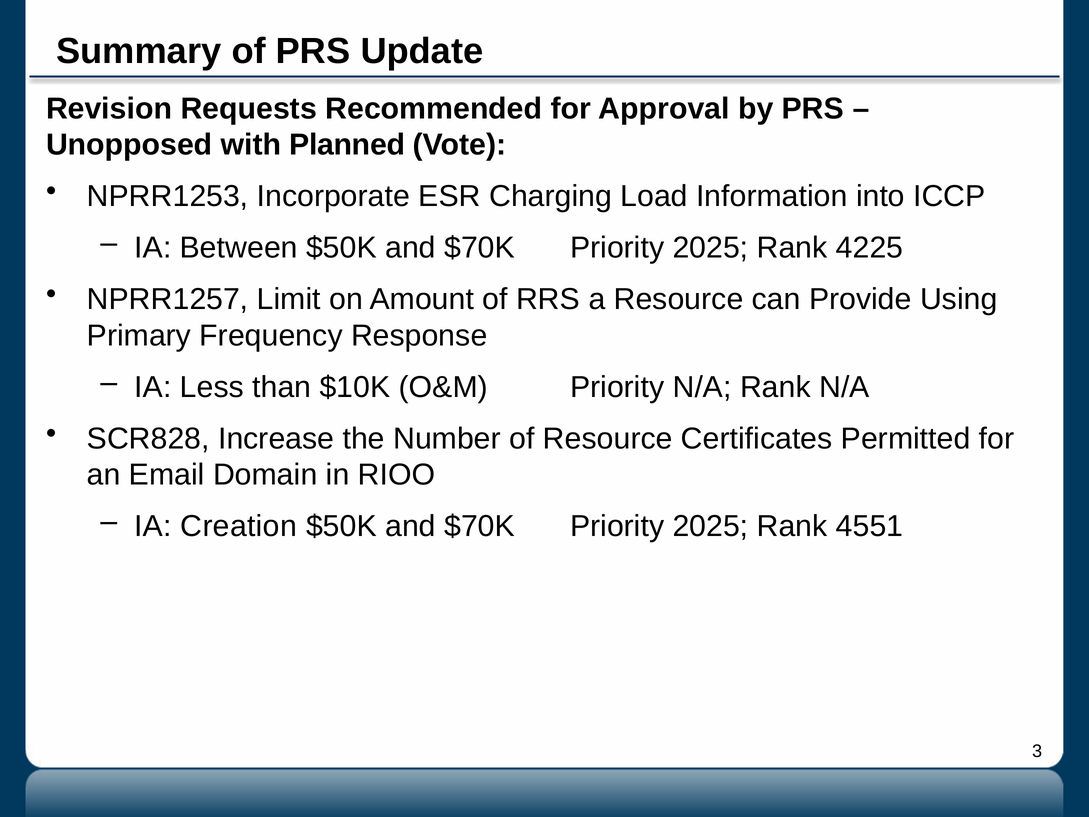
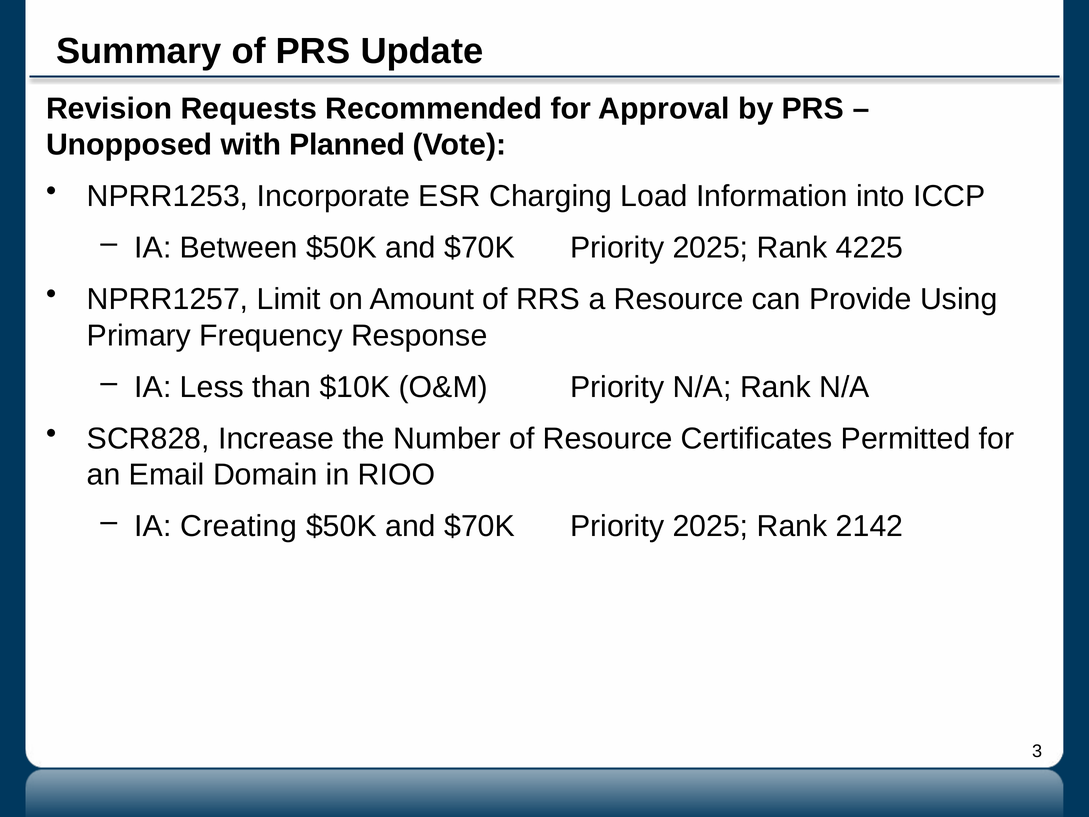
Creation: Creation -> Creating
4551: 4551 -> 2142
